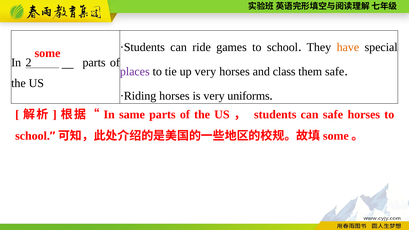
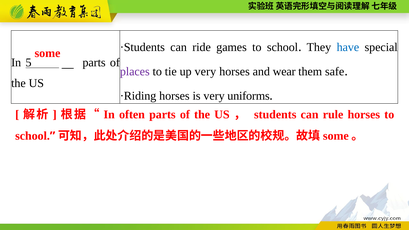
have colour: orange -> blue
2: 2 -> 5
class: class -> wear
same: same -> often
can safe: safe -> rule
